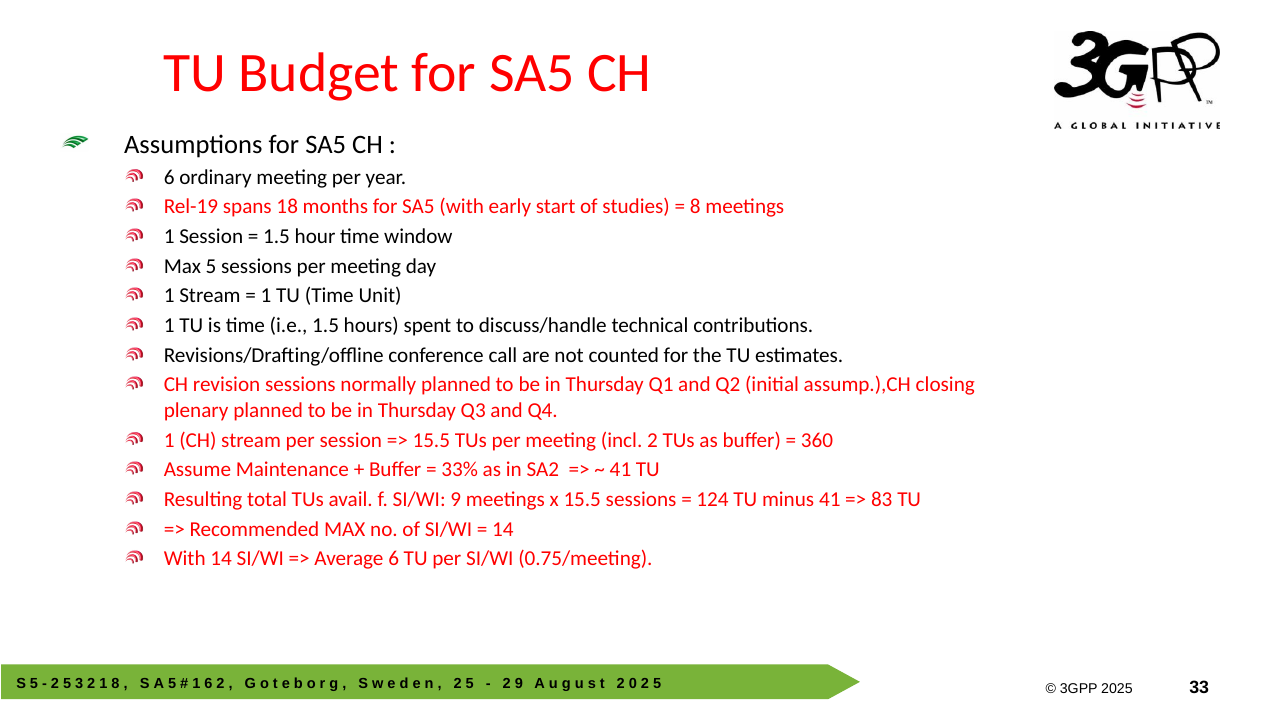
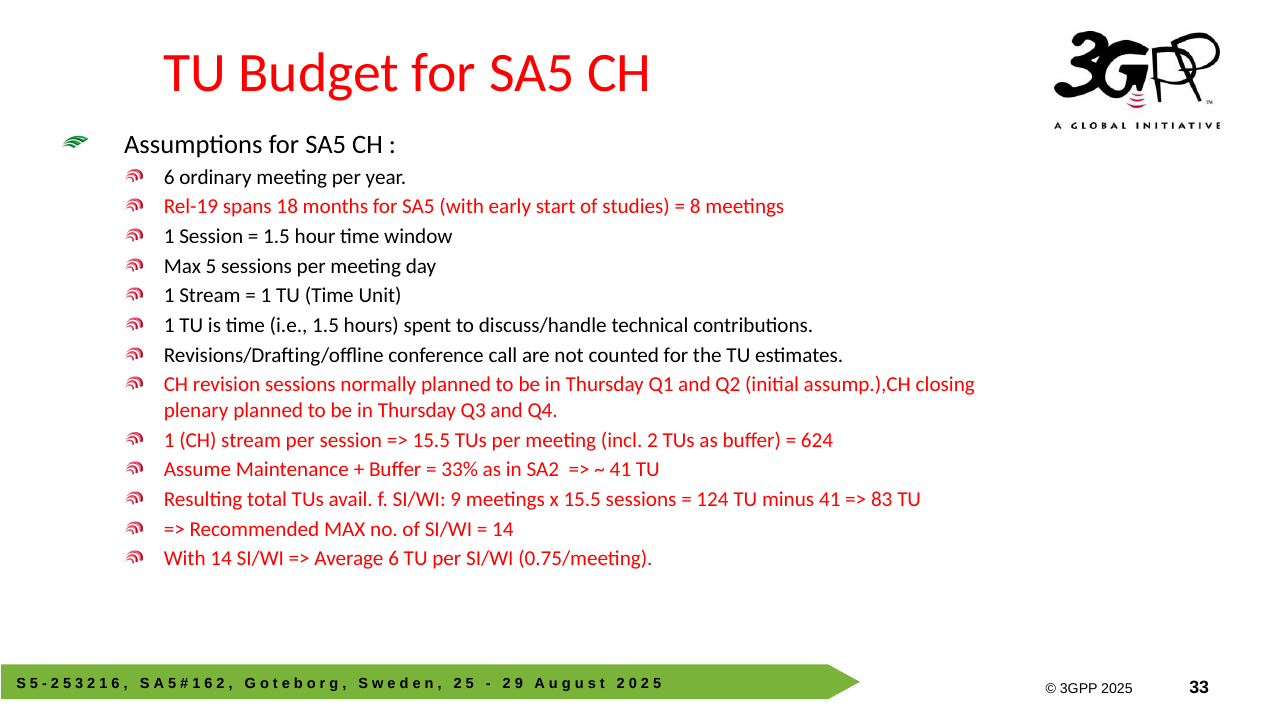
360: 360 -> 624
2 1 8: 8 -> 6
